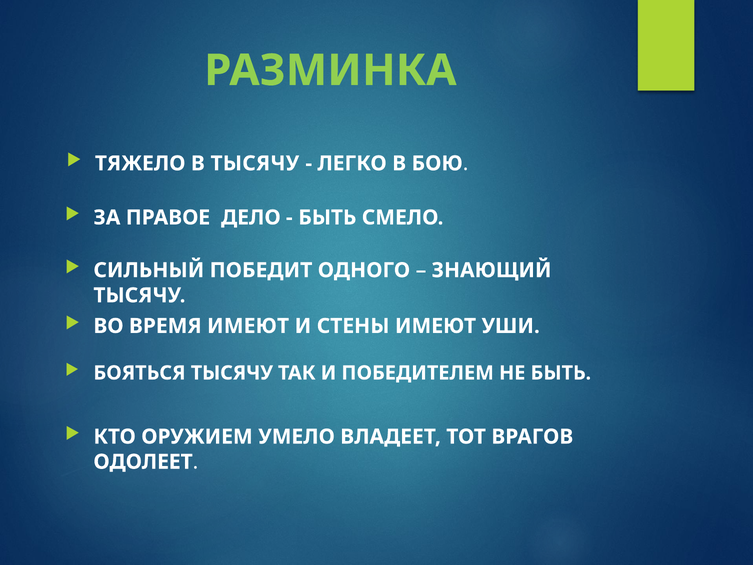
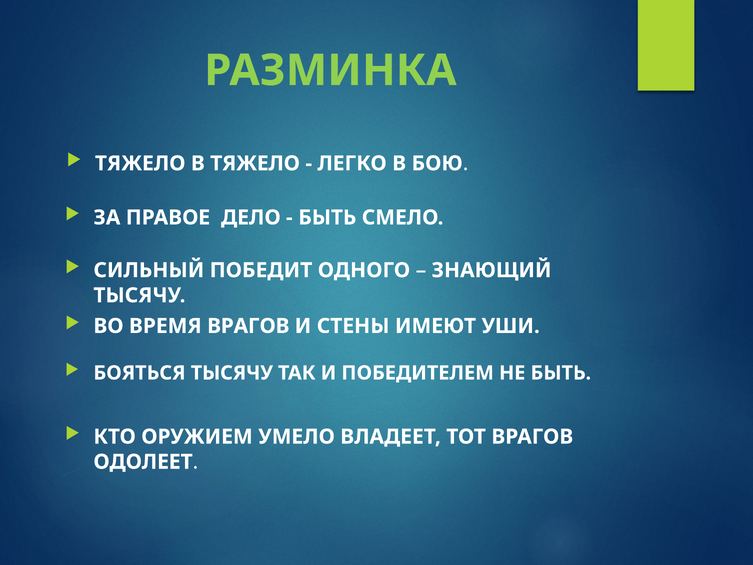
В ТЫСЯЧУ: ТЫСЯЧУ -> ТЯЖЕЛО
ВРЕМЯ ИМЕЮТ: ИМЕЮТ -> ВРАГОВ
